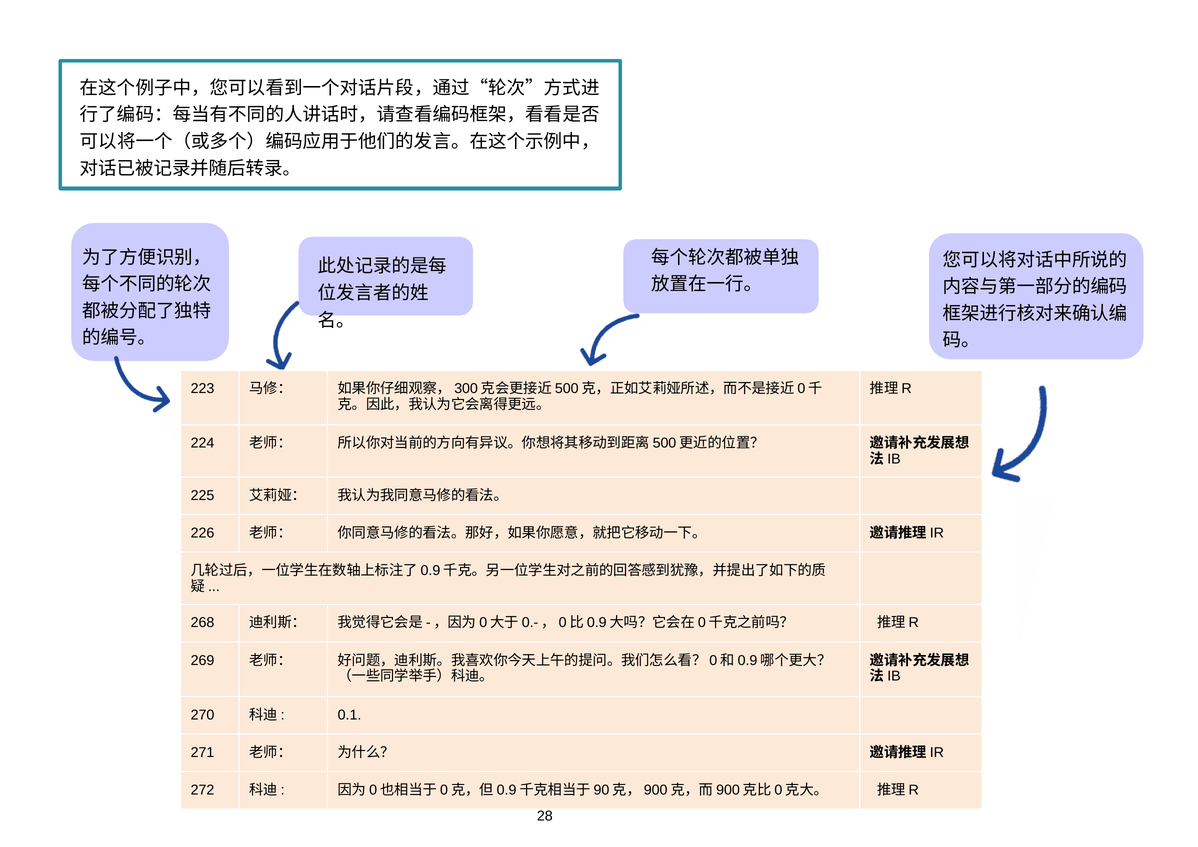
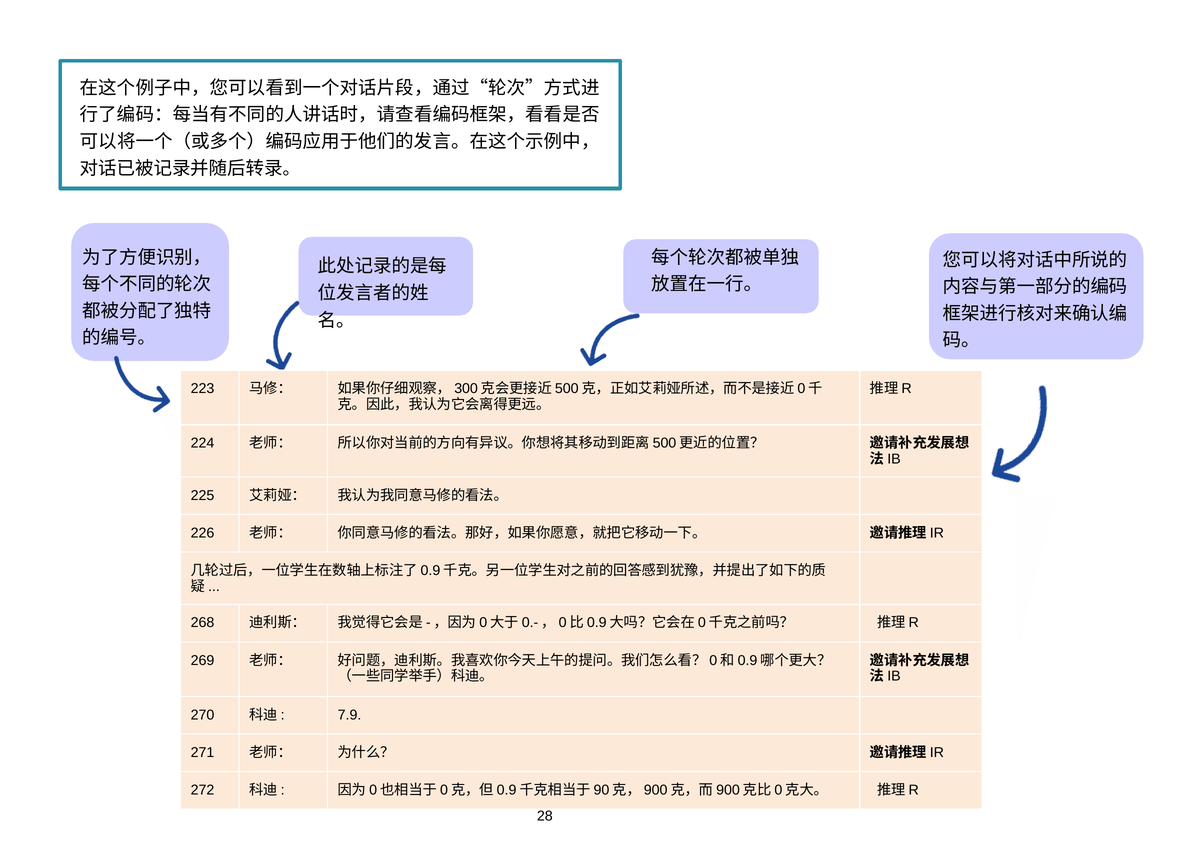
0.1: 0.1 -> 7.9
